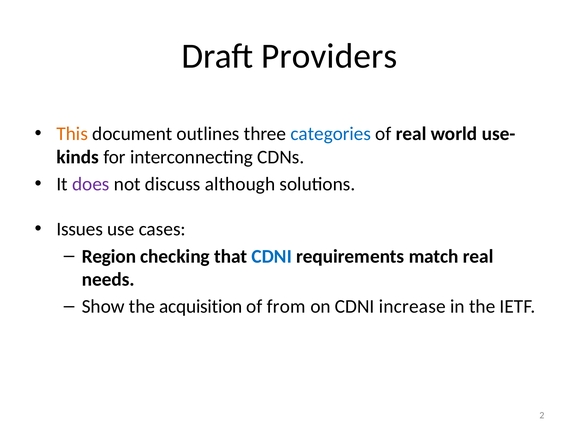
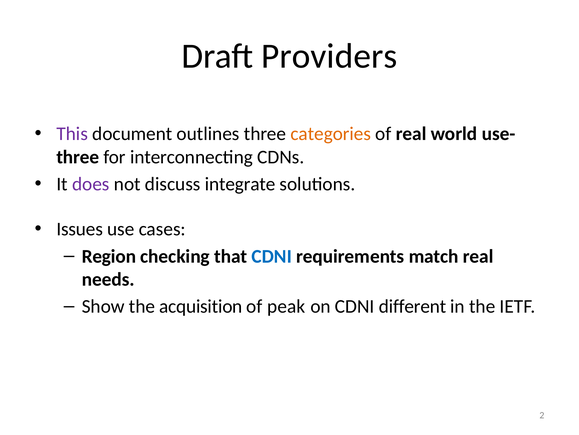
This colour: orange -> purple
categories colour: blue -> orange
kinds at (78, 157): kinds -> three
although: although -> integrate
from: from -> peak
increase: increase -> different
